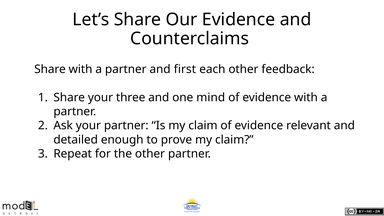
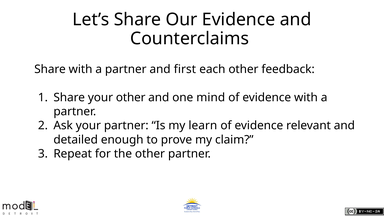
your three: three -> other
Is my claim: claim -> learn
